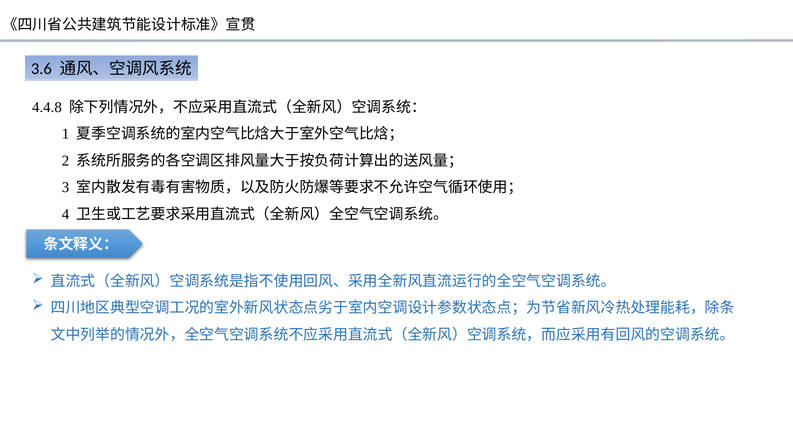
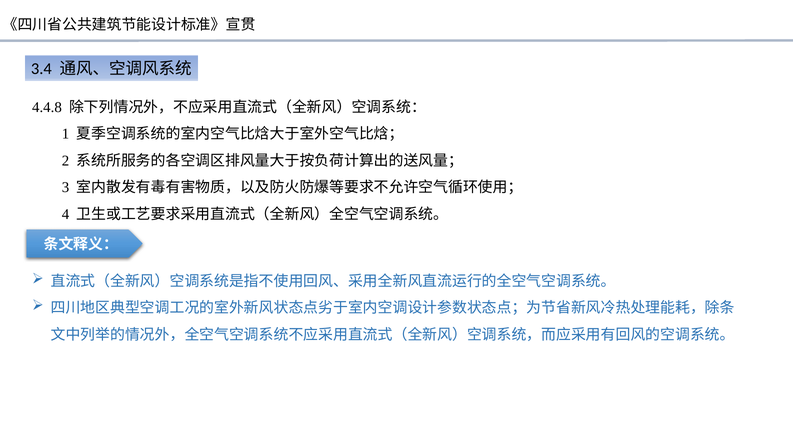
3.6: 3.6 -> 3.4
